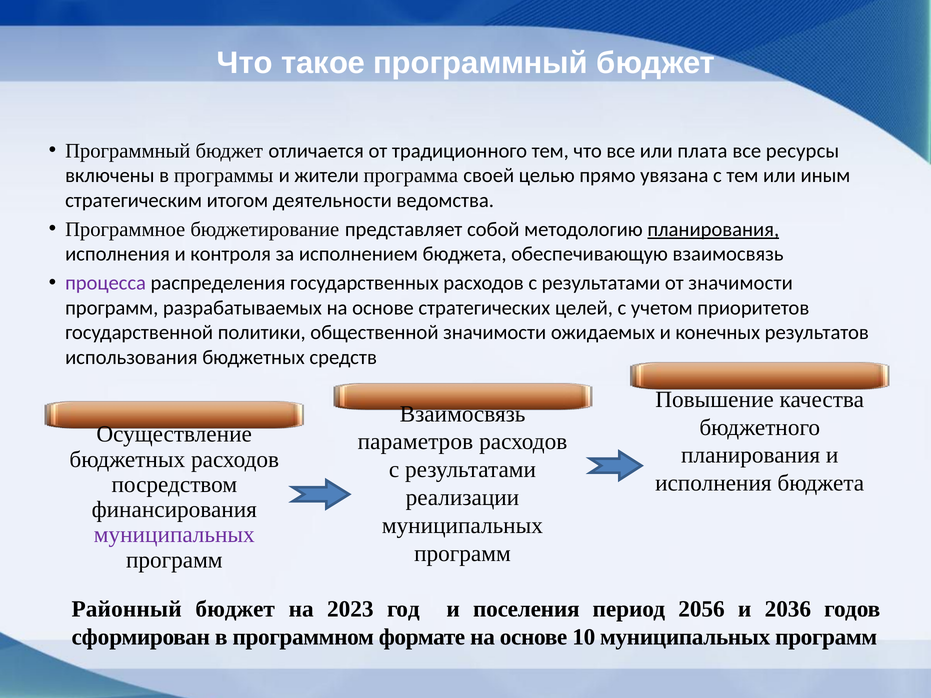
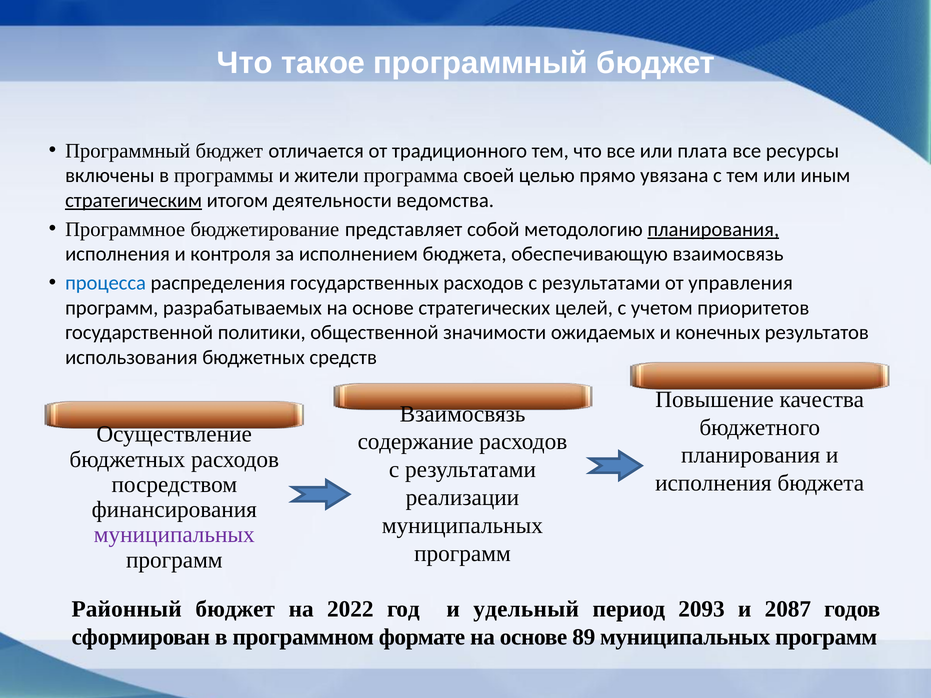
стратегическим underline: none -> present
процесса colour: purple -> blue
от значимости: значимости -> управления
параметров: параметров -> содержание
2023: 2023 -> 2022
поселения: поселения -> удельный
2056: 2056 -> 2093
2036: 2036 -> 2087
10: 10 -> 89
